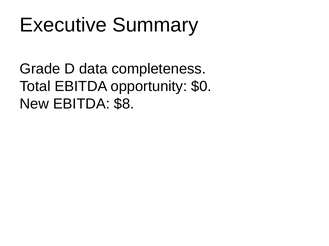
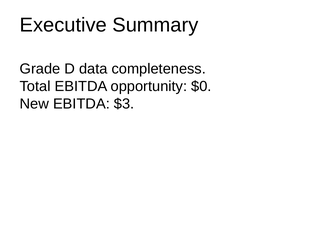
$8: $8 -> $3
